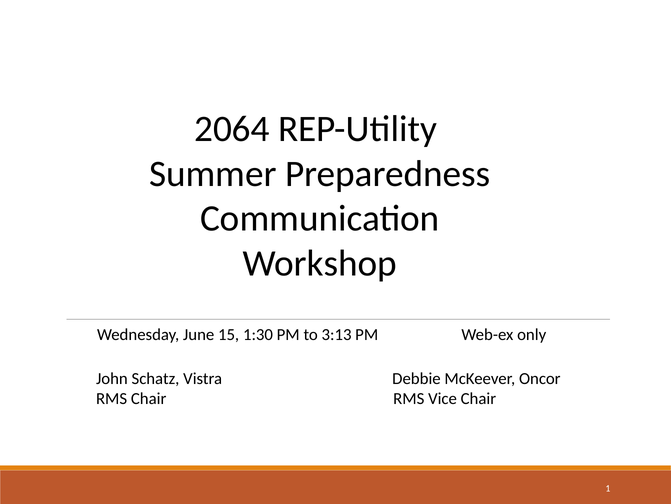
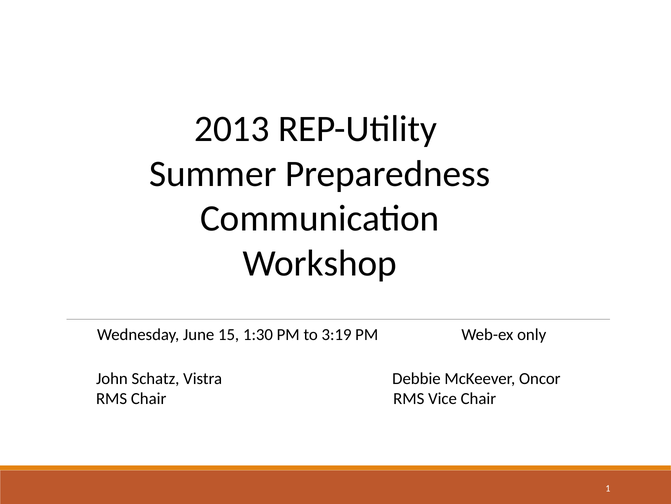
2064: 2064 -> 2013
3:13: 3:13 -> 3:19
